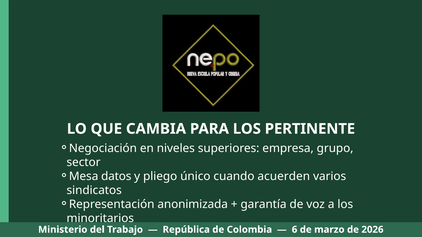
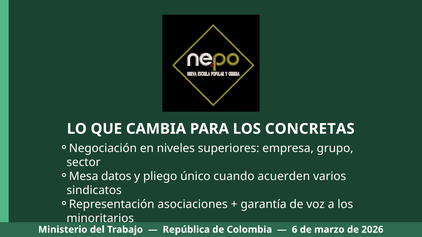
PERTINENTE: PERTINENTE -> CONCRETAS
anonimizada: anonimizada -> asociaciones
